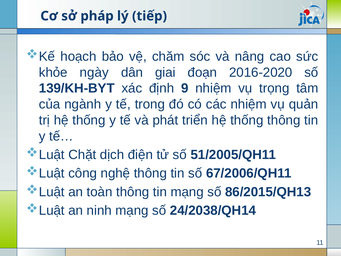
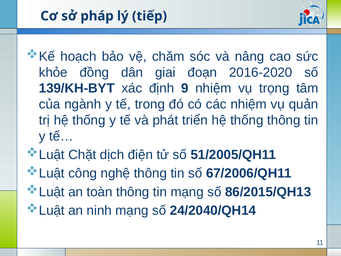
ngày: ngày -> đồng
24/2038/QH14: 24/2038/QH14 -> 24/2040/QH14
